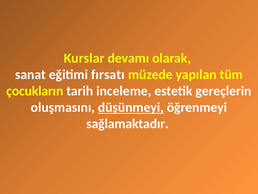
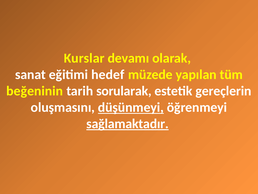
fırsatı: fırsatı -> hedef
çocukların: çocukların -> beğeninin
inceleme: inceleme -> sorularak
sağlamaktadır underline: none -> present
